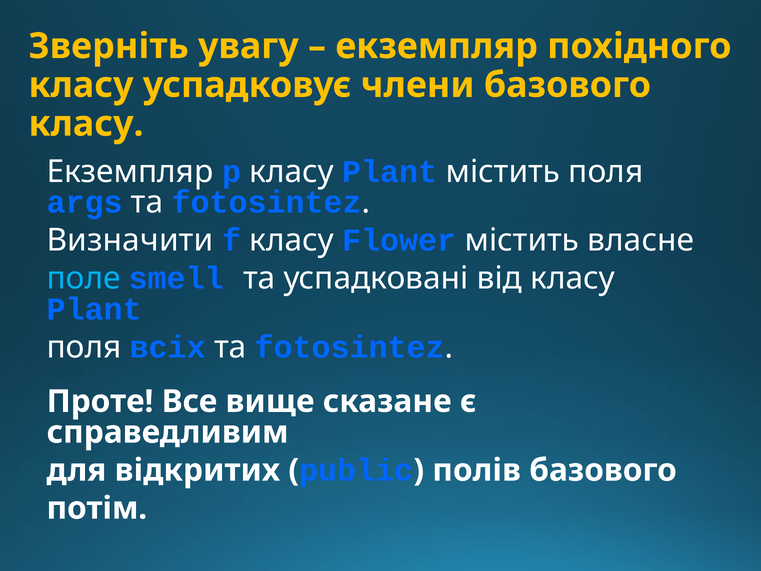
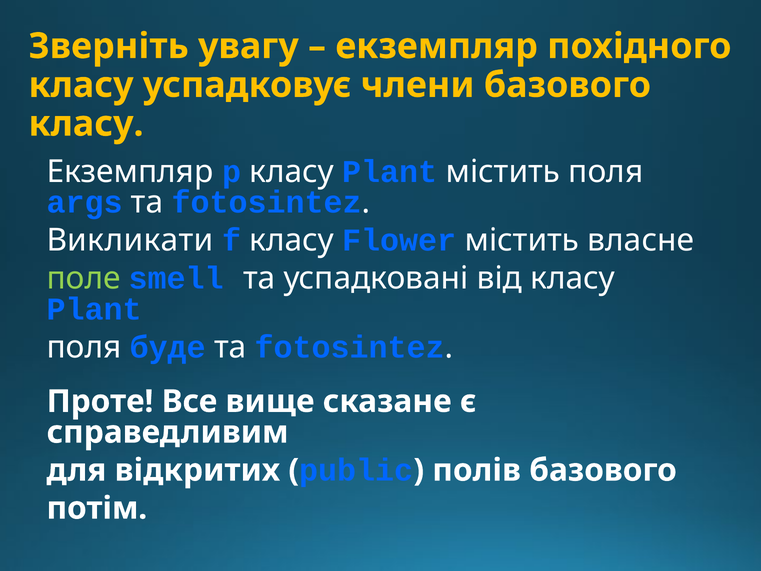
Визначити: Визначити -> Викликати
поле colour: light blue -> light green
всіх: всіх -> буде
